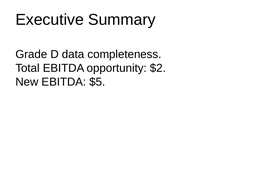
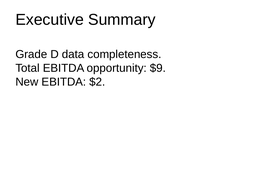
$2: $2 -> $9
$5: $5 -> $2
